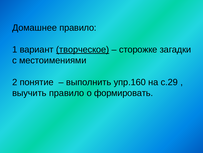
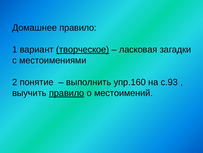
сторожке: сторожке -> ласковая
с.29: с.29 -> с.93
правило at (67, 93) underline: none -> present
формировать: формировать -> местоимений
